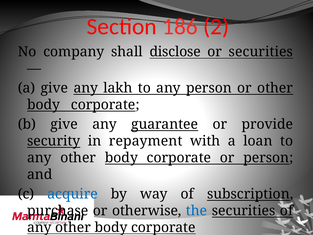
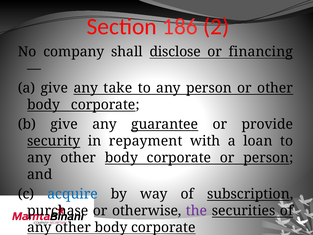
or securities: securities -> financing
lakh: lakh -> take
the colour: blue -> purple
